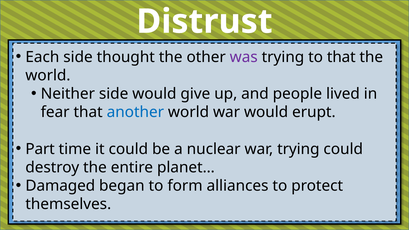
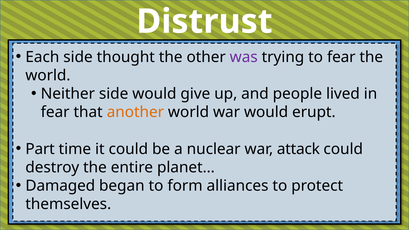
to that: that -> fear
another colour: blue -> orange
war trying: trying -> attack
